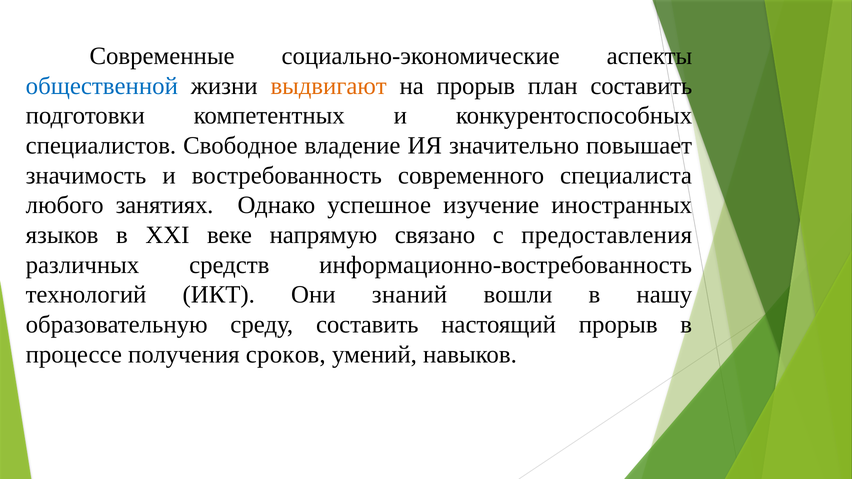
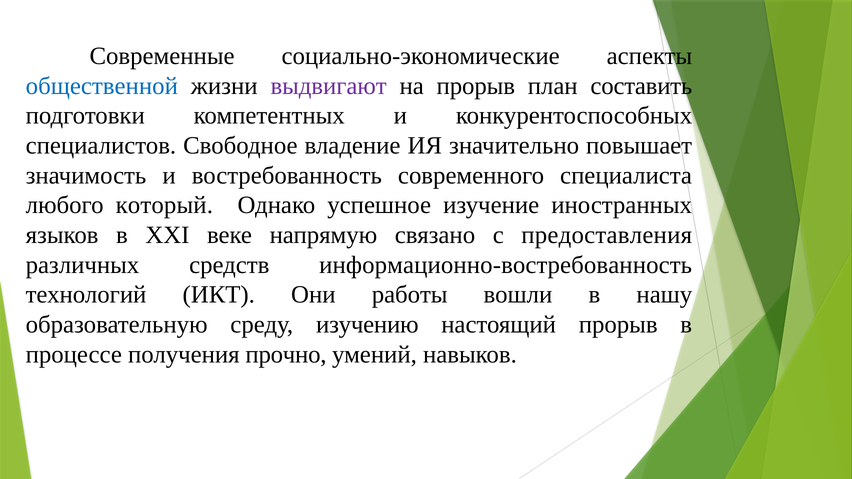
выдвигают colour: orange -> purple
занятиях: занятиях -> который
знаний: знаний -> работы
среду составить: составить -> изучению
сроков: сроков -> прочно
